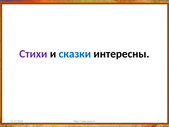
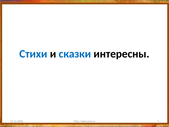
Стихи colour: purple -> blue
